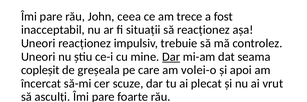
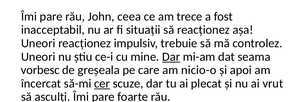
copleșit: copleșit -> vorbesc
volei-o: volei-o -> nicio-o
cer underline: none -> present
